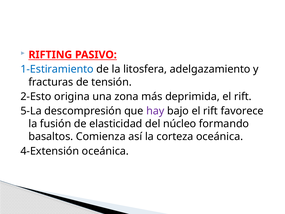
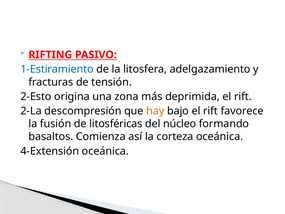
5-La: 5-La -> 2-La
hay colour: purple -> orange
elasticidad: elasticidad -> litosféricas
